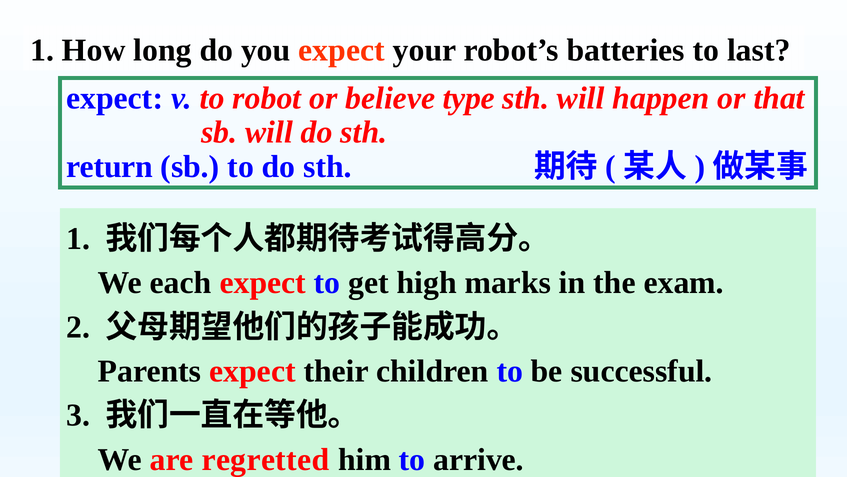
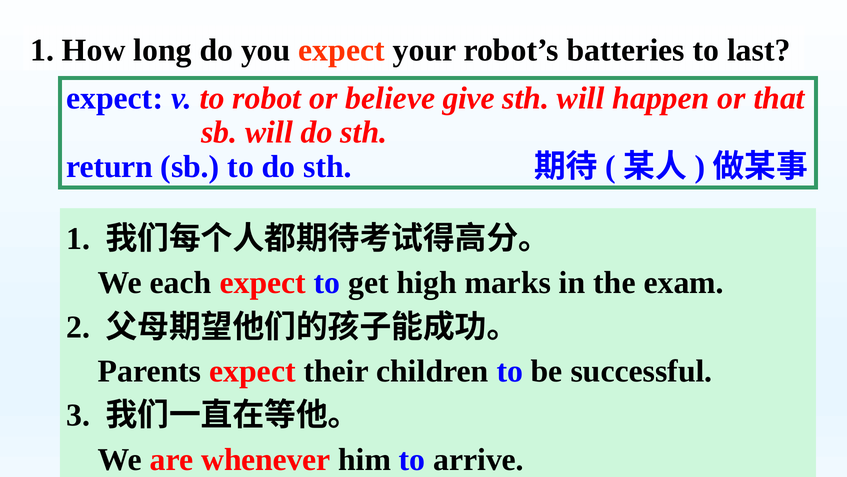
type: type -> give
regretted: regretted -> whenever
